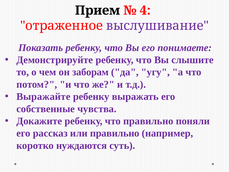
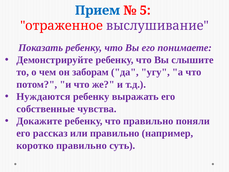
Прием colour: black -> blue
4: 4 -> 5
Выражайте: Выражайте -> Нуждаются
коротко нуждаются: нуждаются -> правильно
